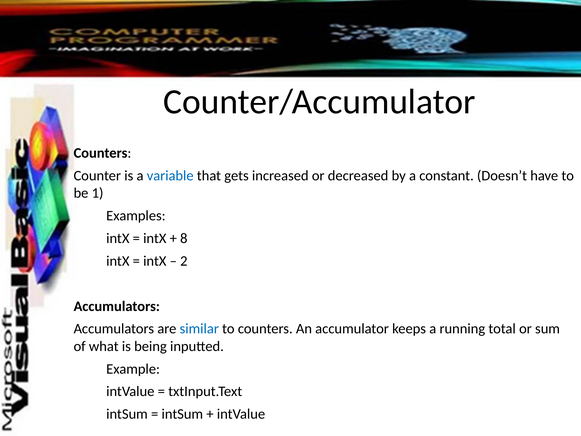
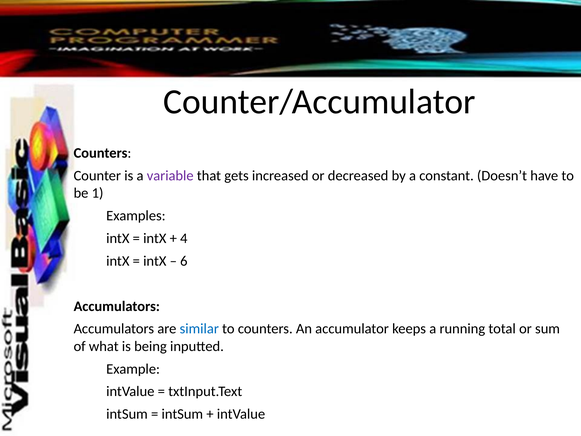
variable colour: blue -> purple
8: 8 -> 4
2: 2 -> 6
